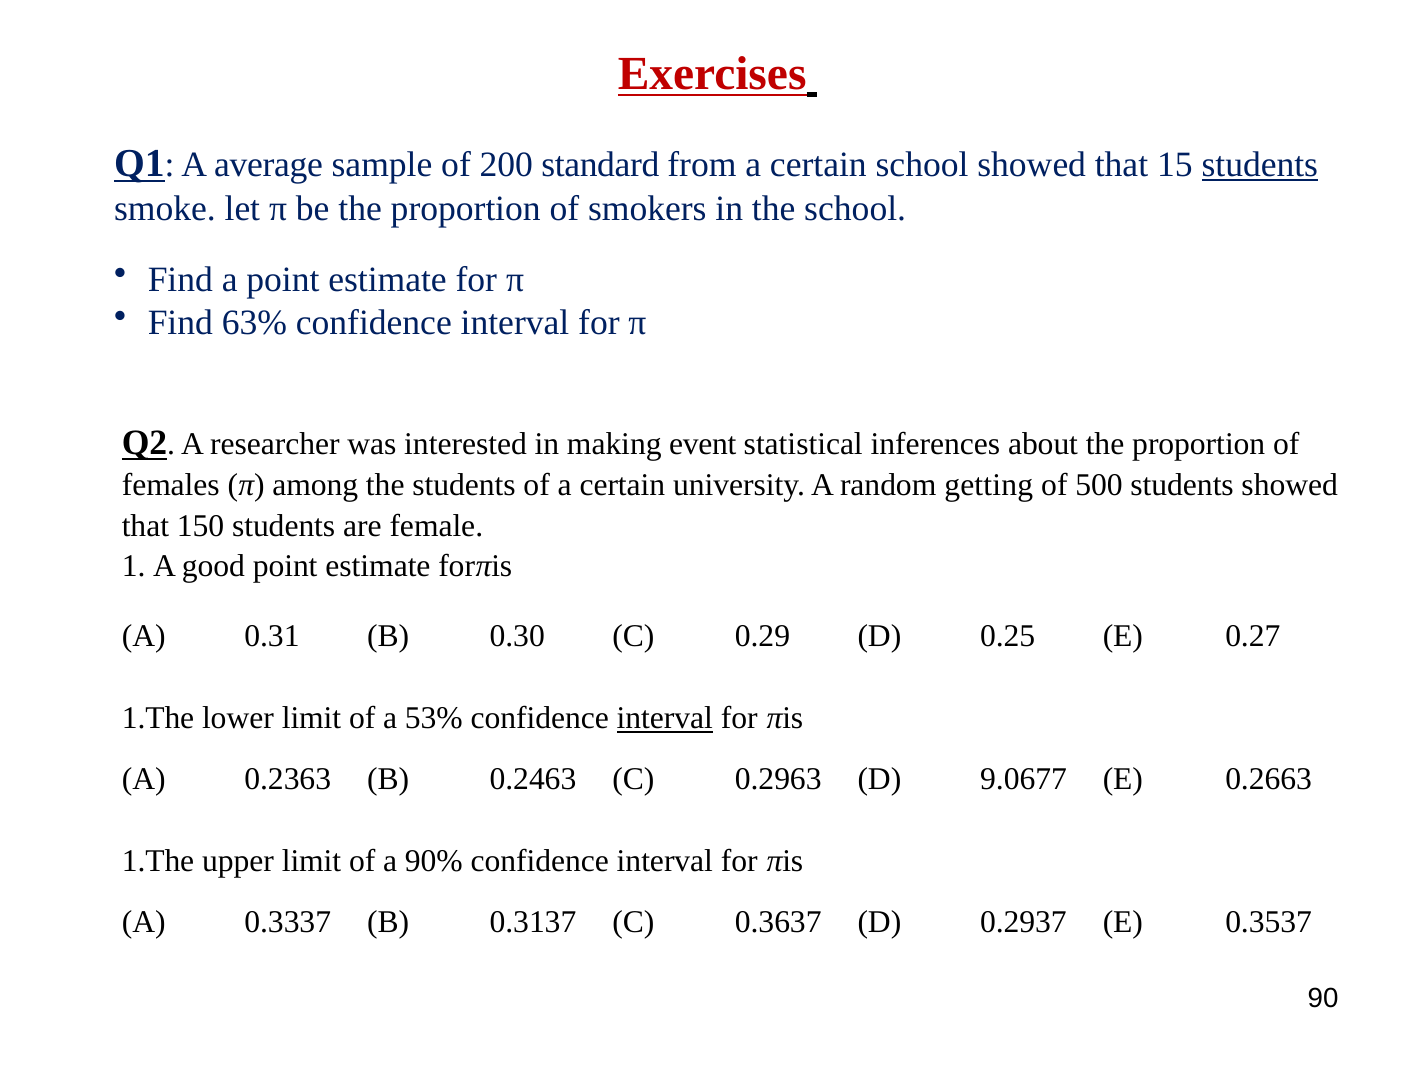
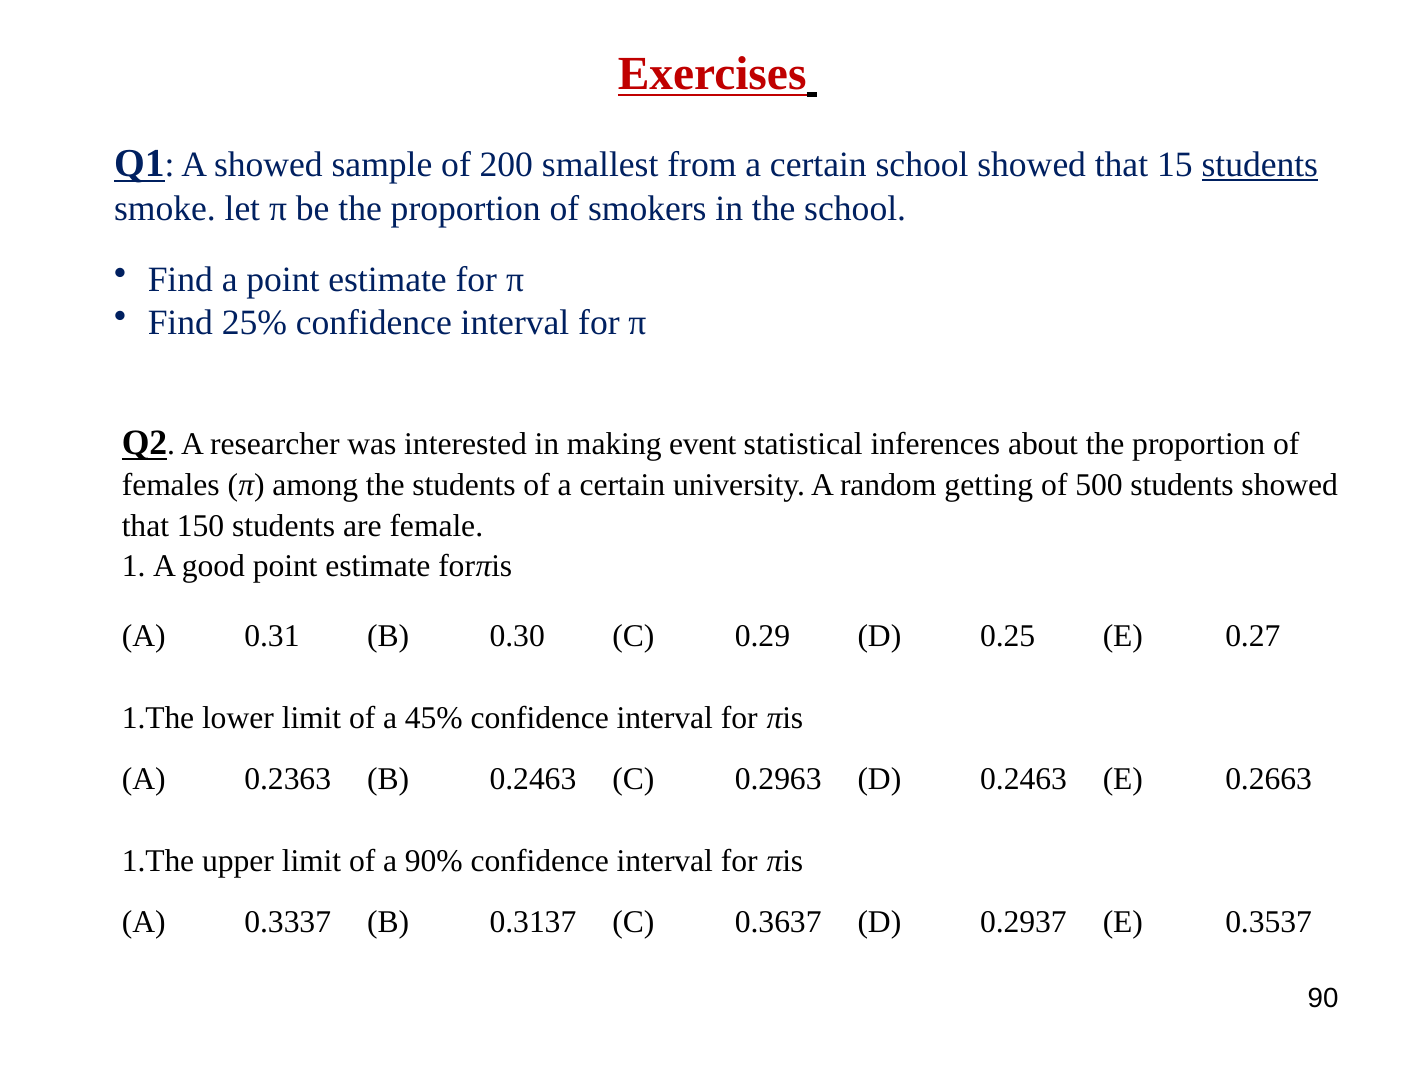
A average: average -> showed
standard: standard -> smallest
63%: 63% -> 25%
53%: 53% -> 45%
interval at (665, 718) underline: present -> none
D 9.0677: 9.0677 -> 0.2463
